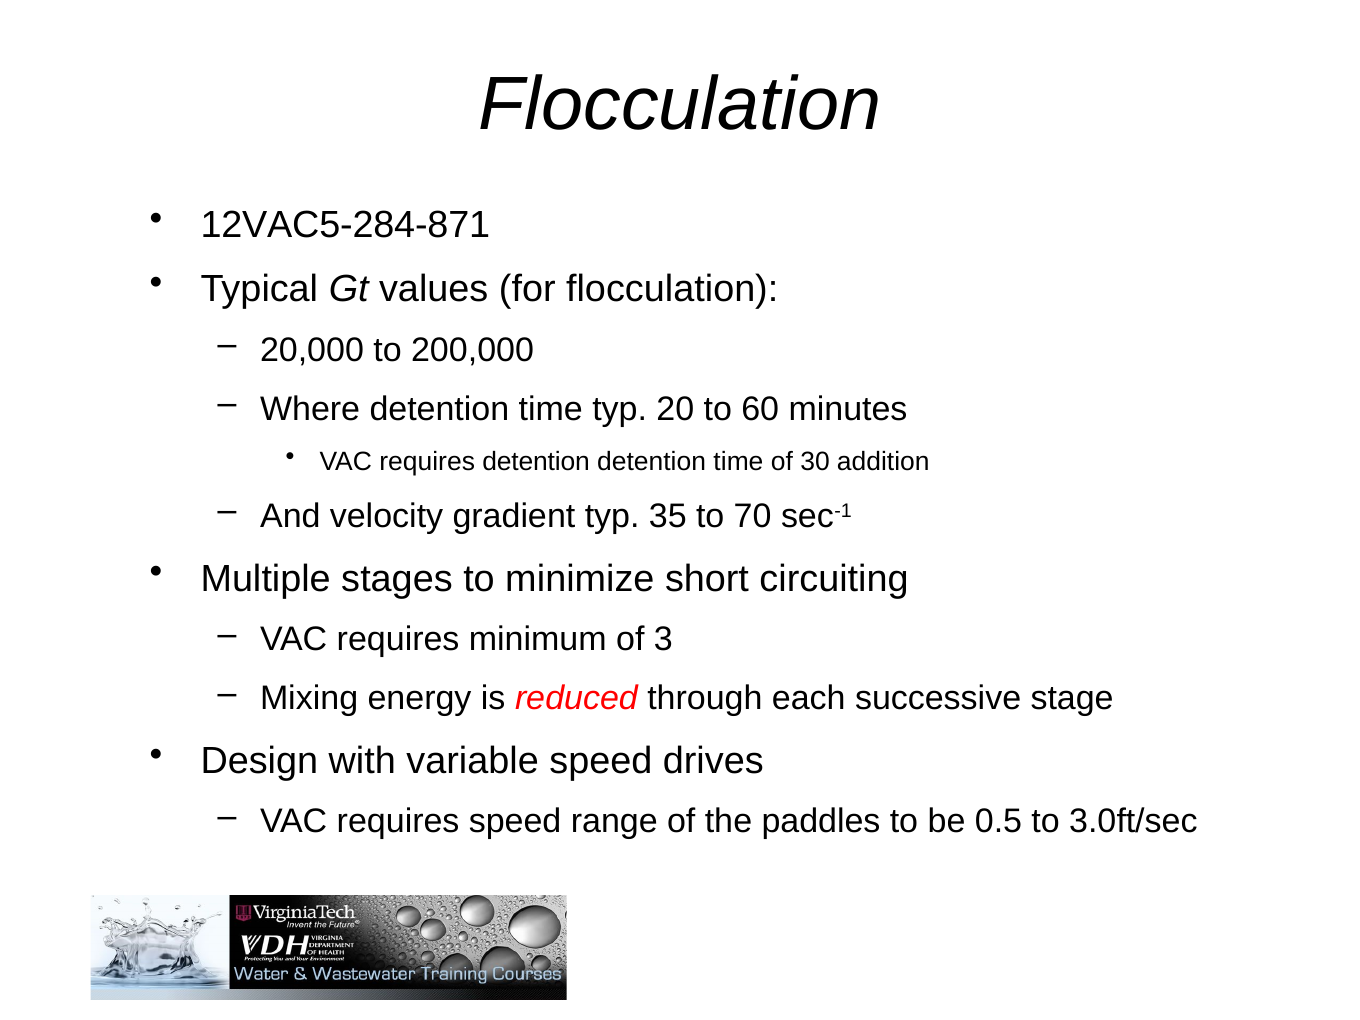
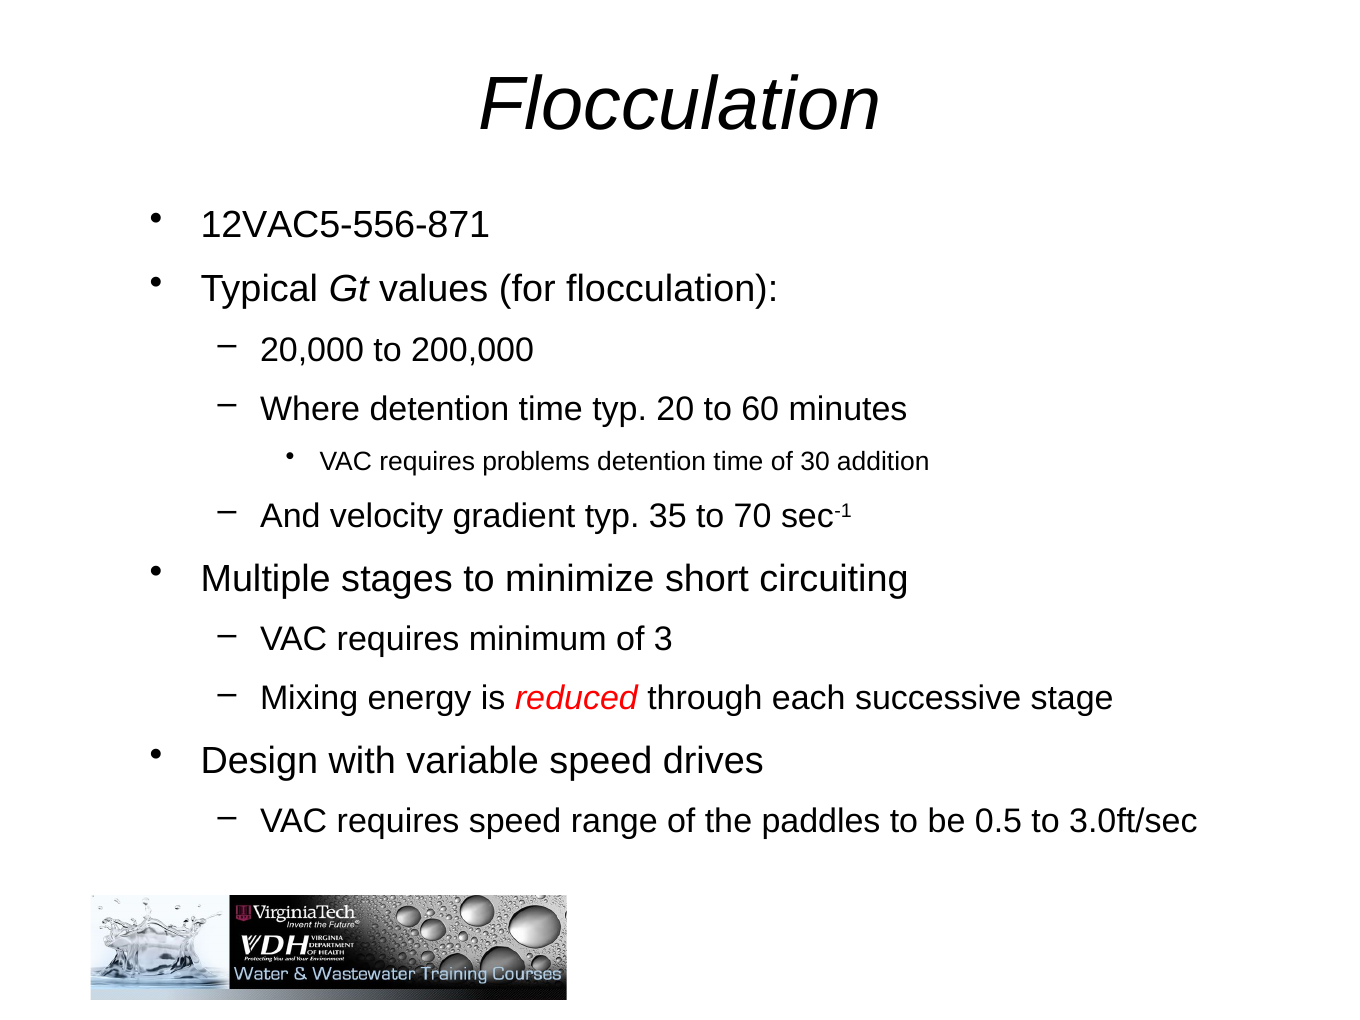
12VAC5-284-871: 12VAC5-284-871 -> 12VAC5-556-871
requires detention: detention -> problems
